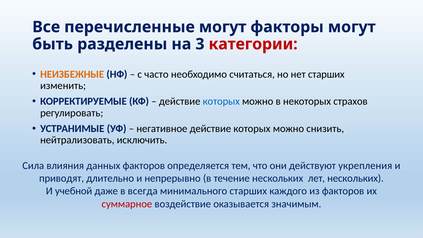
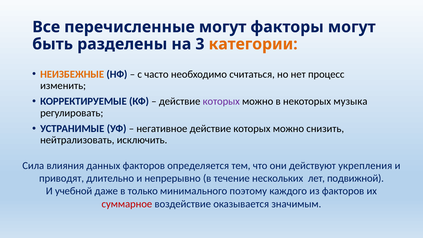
категории colour: red -> orange
нет старших: старших -> процесс
которых at (221, 101) colour: blue -> purple
страхов: страхов -> музыка
лет нескольких: нескольких -> подвижной
всегда: всегда -> только
минимального старших: старших -> поэтому
